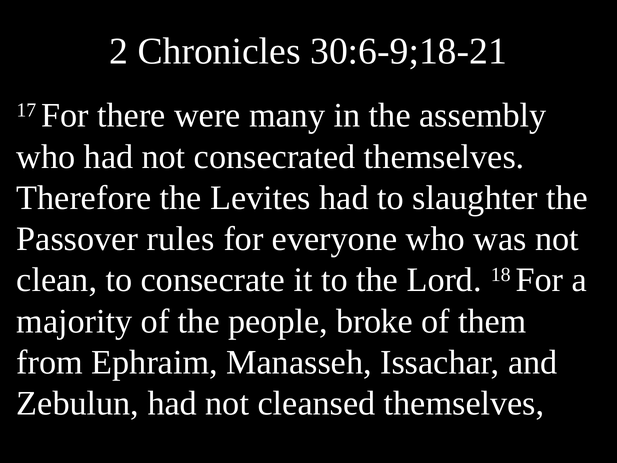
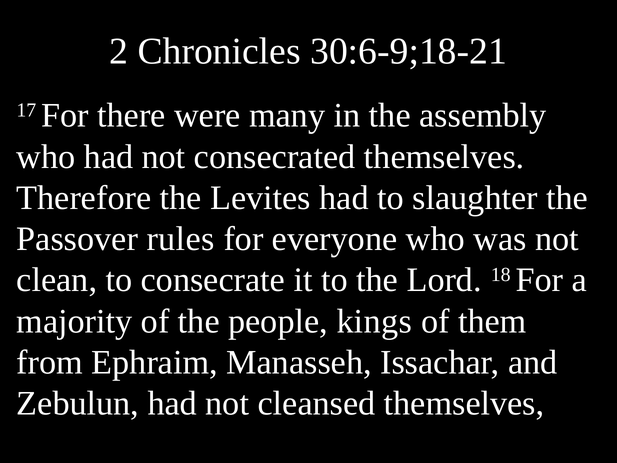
broke: broke -> kings
